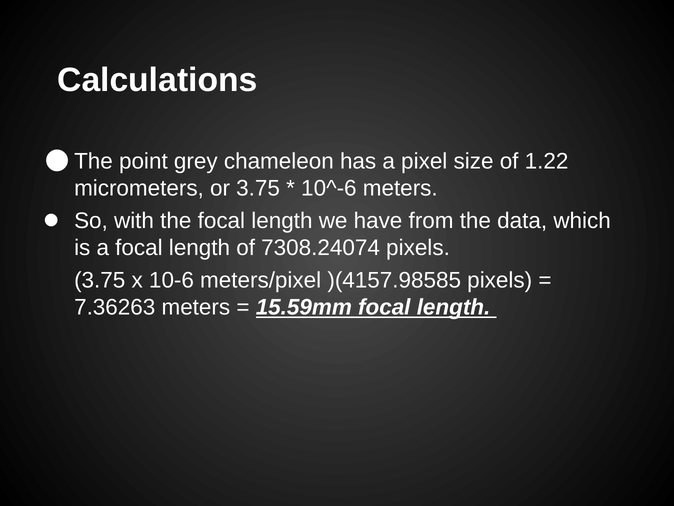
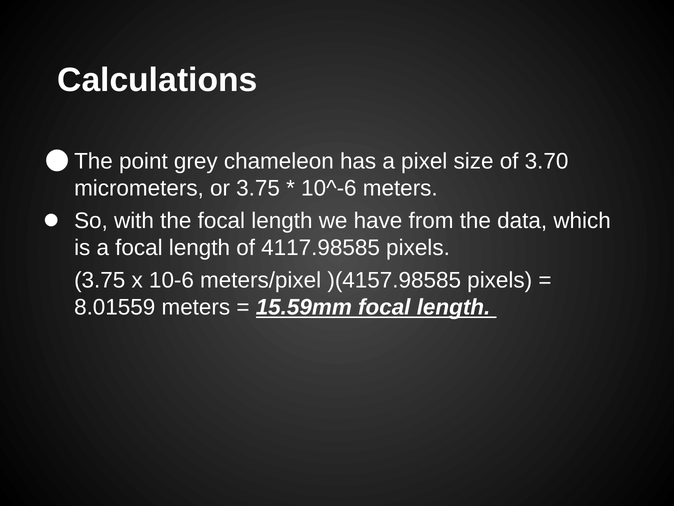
1.22: 1.22 -> 3.70
7308.24074: 7308.24074 -> 4117.98585
7.36263: 7.36263 -> 8.01559
